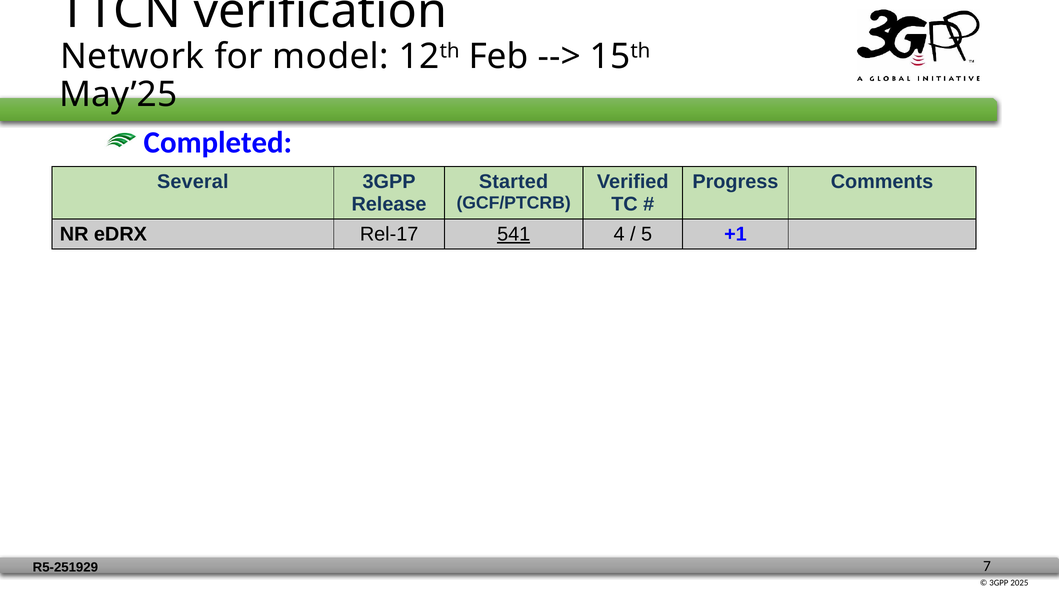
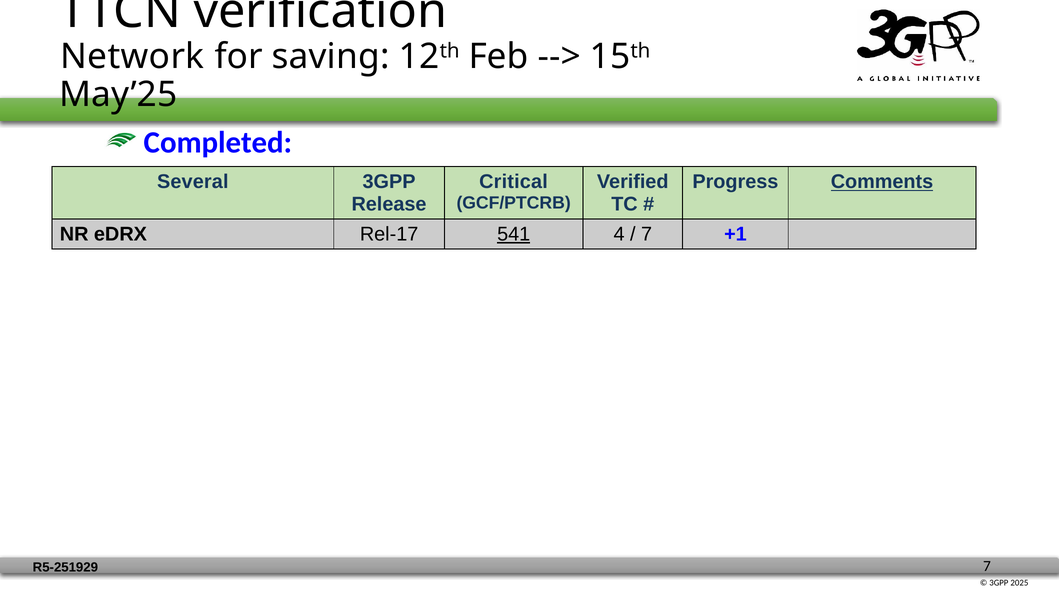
model: model -> saving
Started: Started -> Critical
Comments underline: none -> present
5 at (647, 234): 5 -> 7
